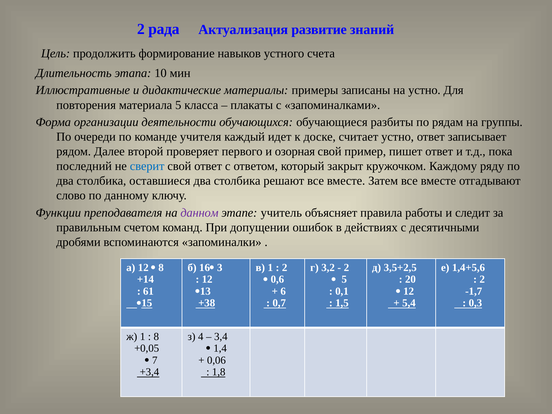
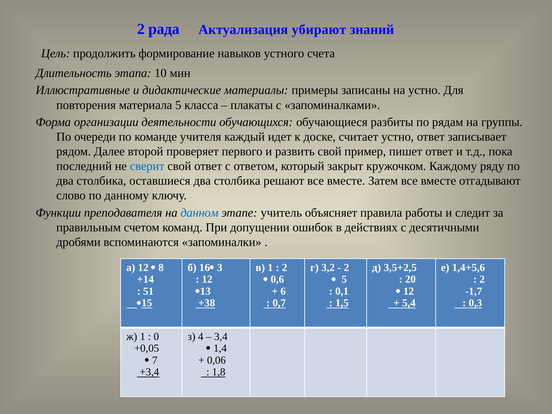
развитие: развитие -> убирают
озорная: озорная -> развить
данном colour: purple -> blue
61: 61 -> 51
8 at (156, 337): 8 -> 0
